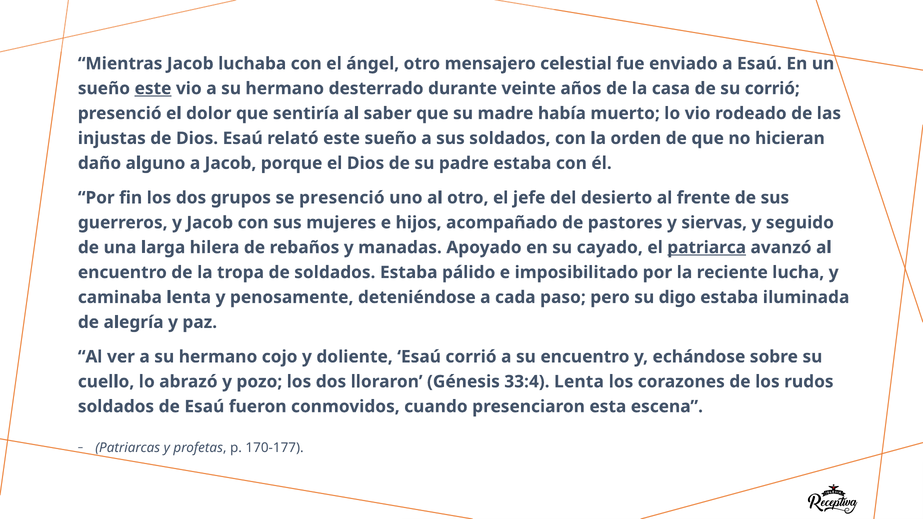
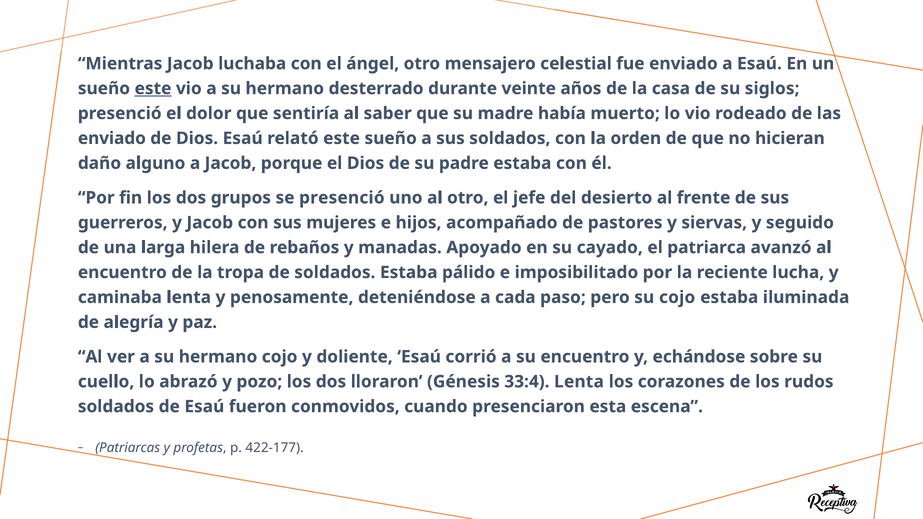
su corrió: corrió -> siglos
injustas at (112, 138): injustas -> enviado
patriarca underline: present -> none
su digo: digo -> cojo
170-177: 170-177 -> 422-177
